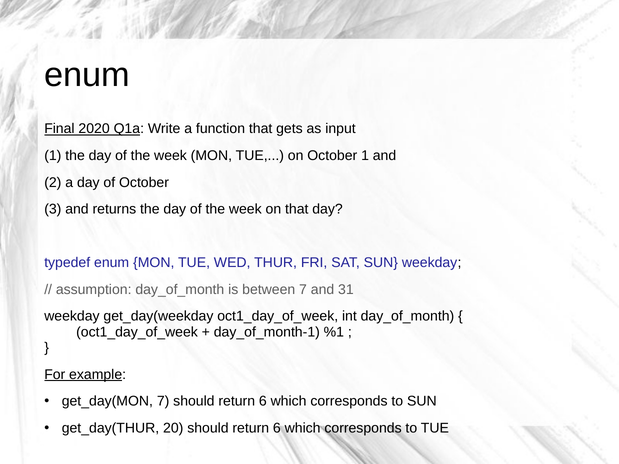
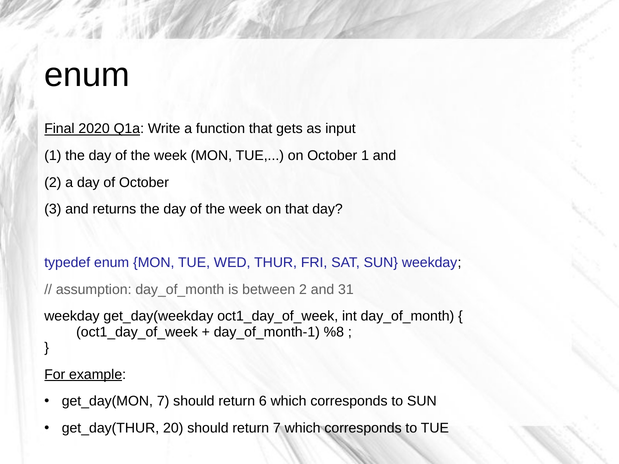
between 7: 7 -> 2
%1: %1 -> %8
20 should return 6: 6 -> 7
